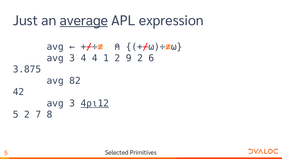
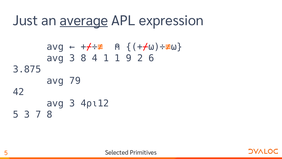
3 4: 4 -> 8
1 2: 2 -> 1
82: 82 -> 79
4⍴⍳12 underline: present -> none
5 2: 2 -> 3
